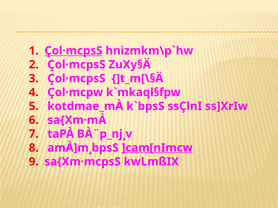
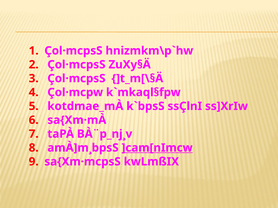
Çol·mcpsS at (73, 51) underline: present -> none
